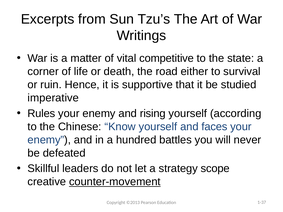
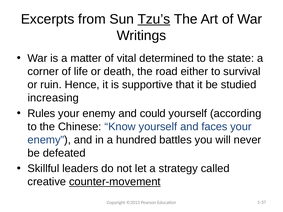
Tzu’s underline: none -> present
competitive: competitive -> determined
imperative: imperative -> increasing
rising: rising -> could
scope: scope -> called
